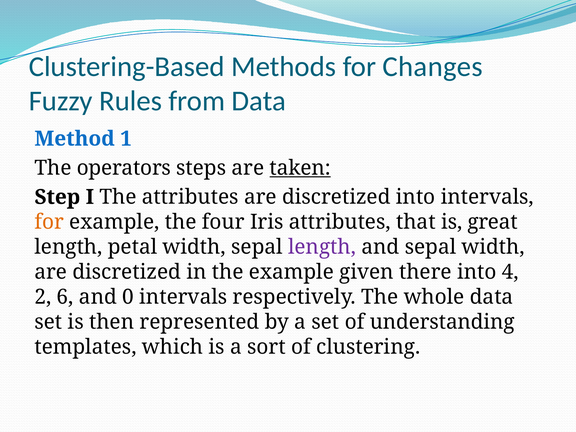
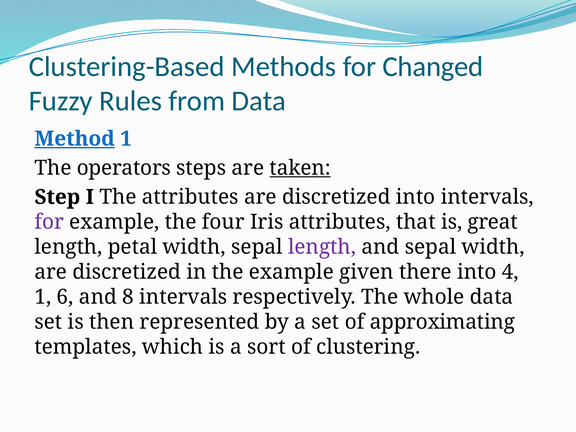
Changes: Changes -> Changed
Method underline: none -> present
for at (49, 222) colour: orange -> purple
2 at (43, 297): 2 -> 1
0: 0 -> 8
understanding: understanding -> approximating
